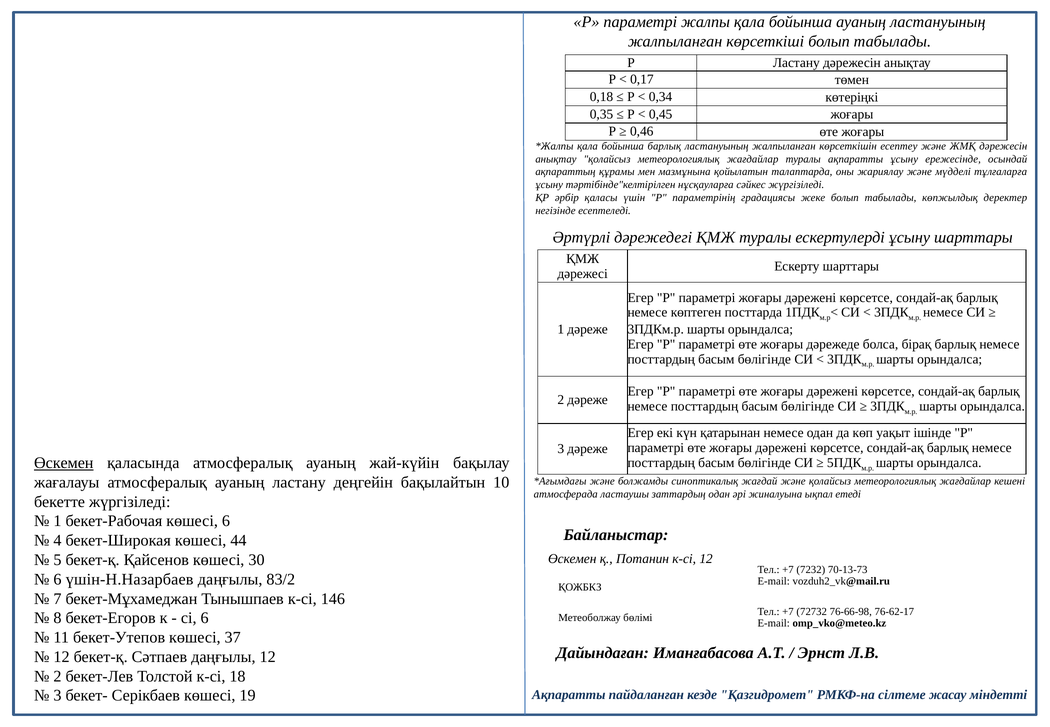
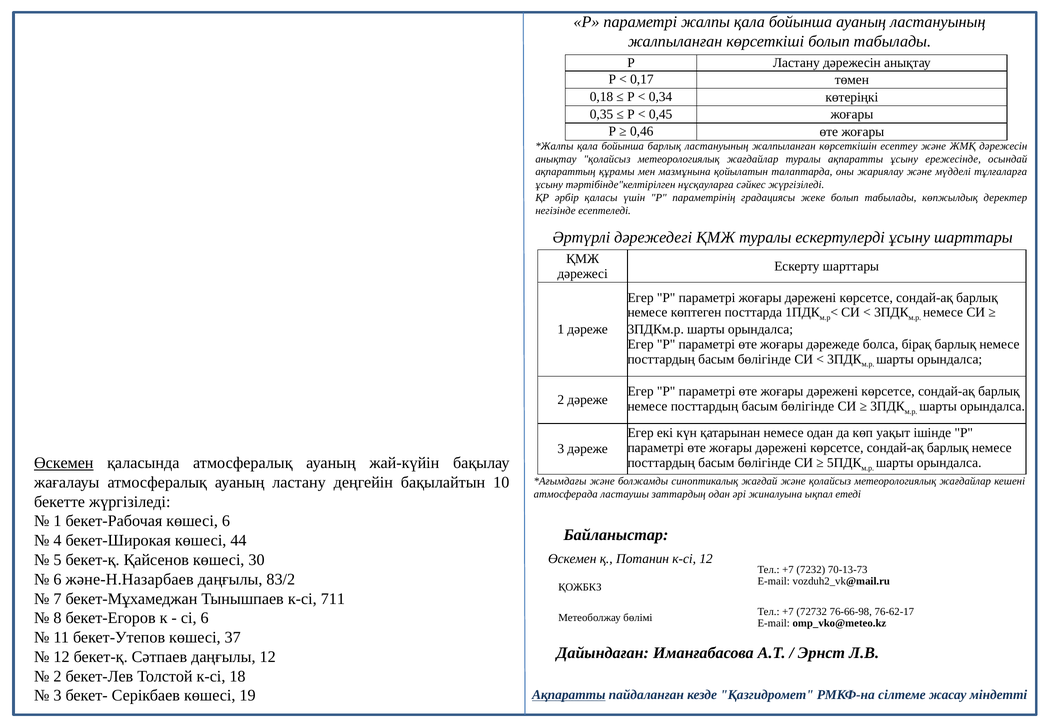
үшін-Н.Назарбаев: үшін-Н.Назарбаев -> және-Н.Назарбаев
146: 146 -> 711
Ақпаратты at (569, 695) underline: none -> present
